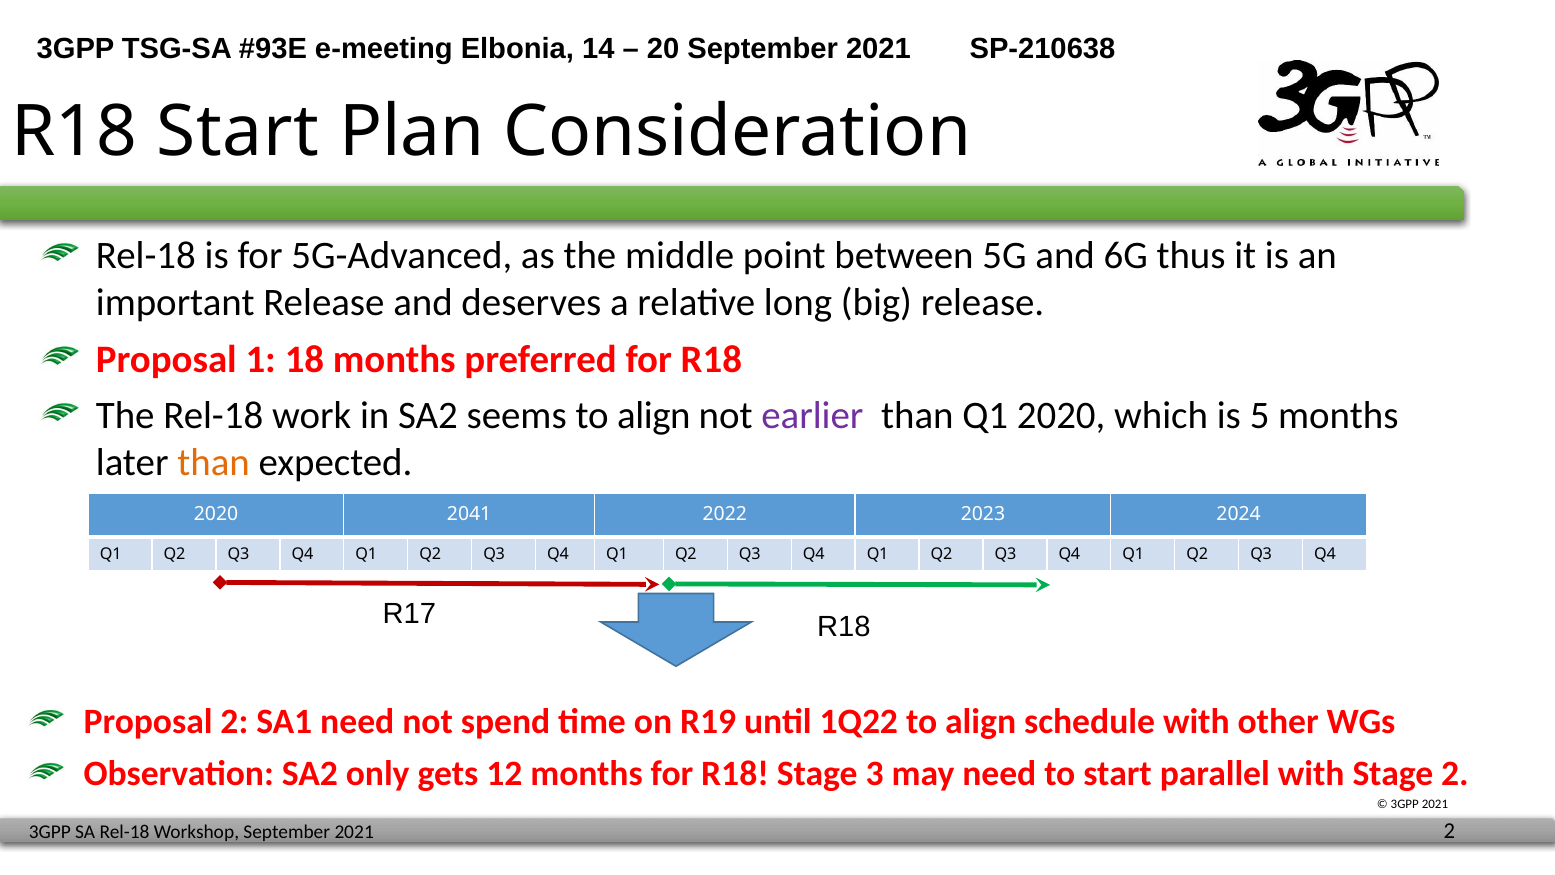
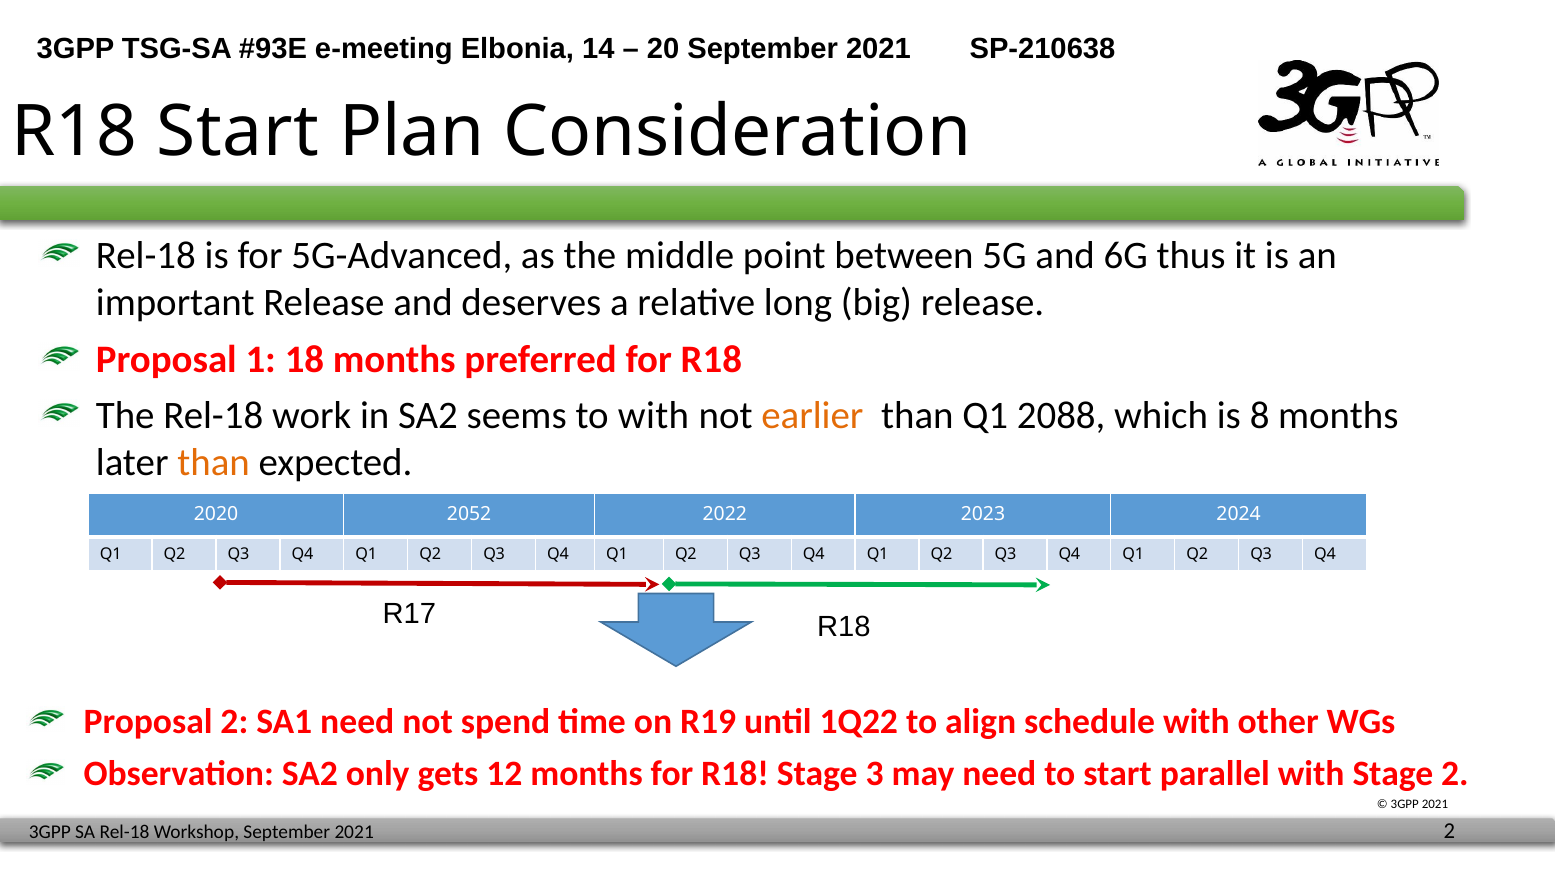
seems to align: align -> with
earlier colour: purple -> orange
Q1 2020: 2020 -> 2088
5: 5 -> 8
2041: 2041 -> 2052
